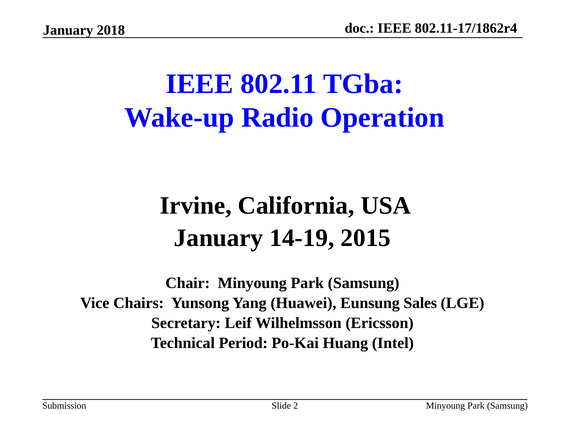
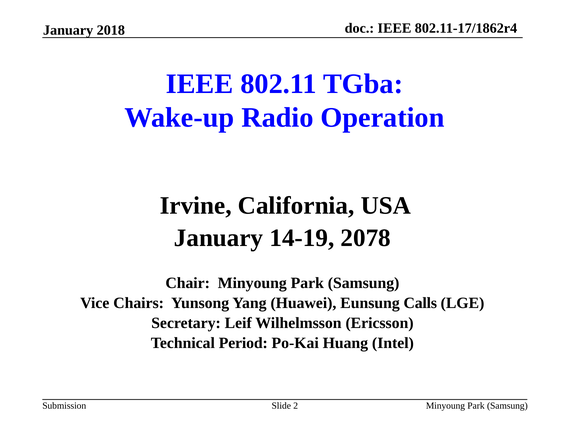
2015: 2015 -> 2078
Sales: Sales -> Calls
